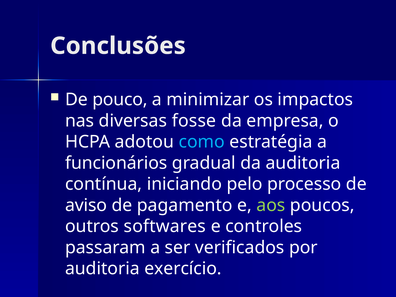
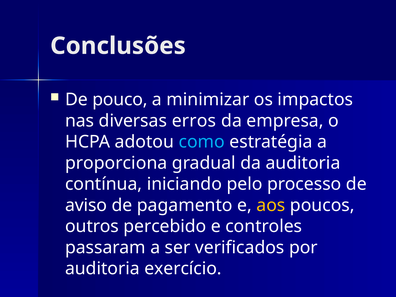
fosse: fosse -> erros
funcionários: funcionários -> proporciona
aos colour: light green -> yellow
softwares: softwares -> percebido
